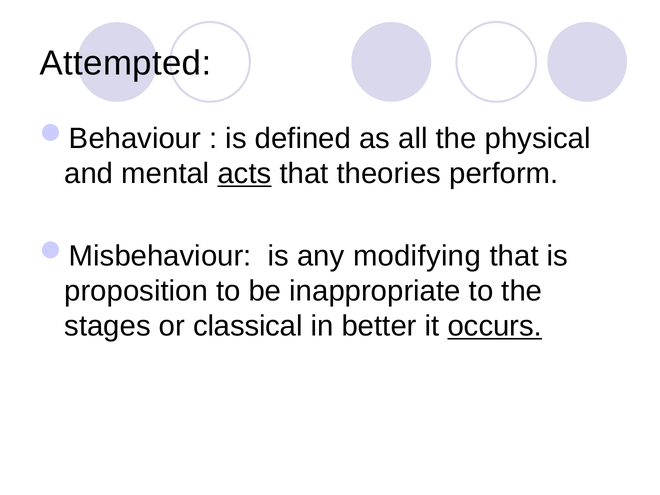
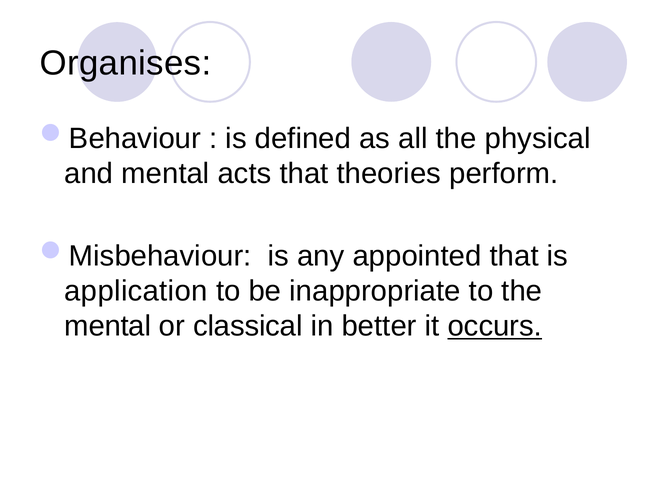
Attempted: Attempted -> Organises
acts underline: present -> none
modifying: modifying -> appointed
proposition: proposition -> application
stages at (108, 326): stages -> mental
